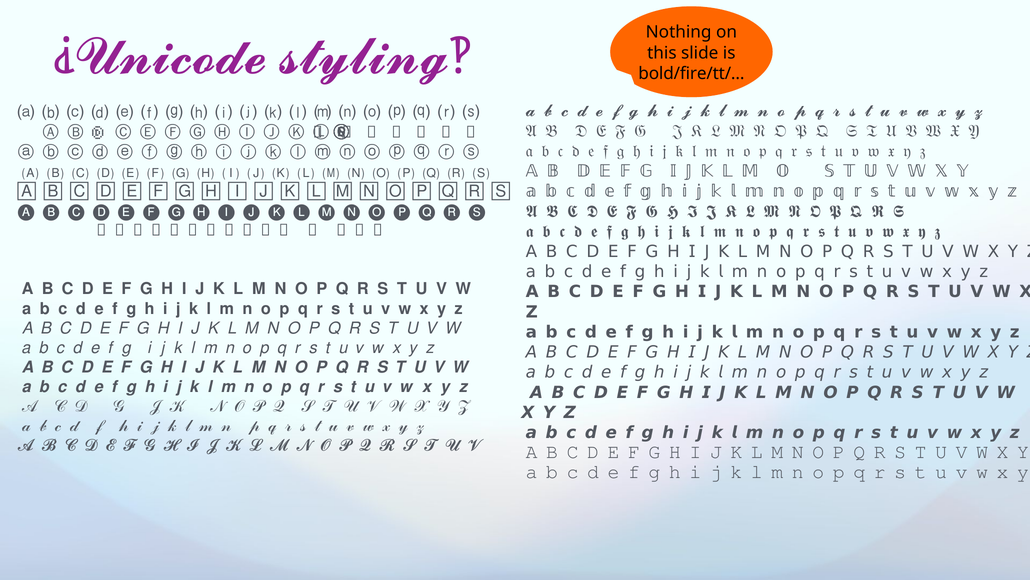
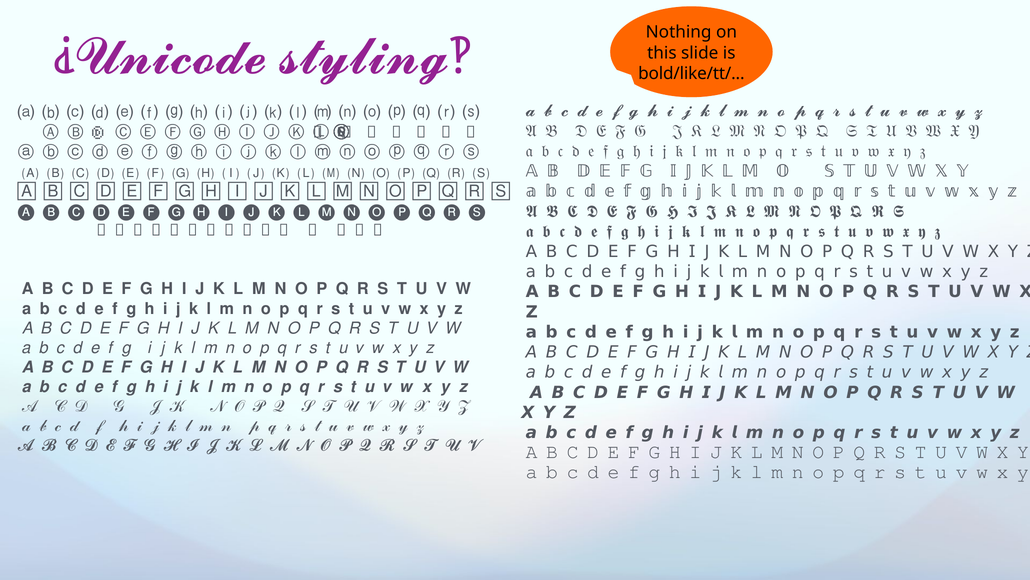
bold/fire/tt/: bold/fire/tt/ -> bold/like/tt/
